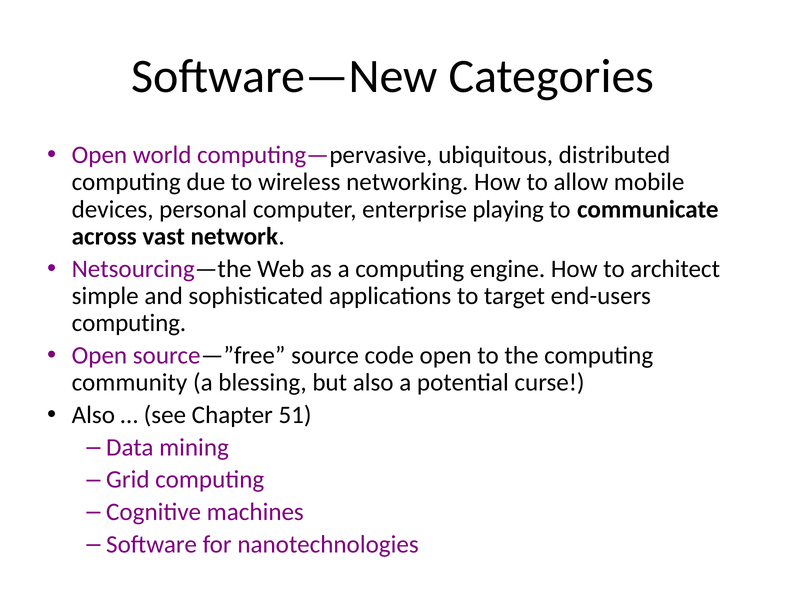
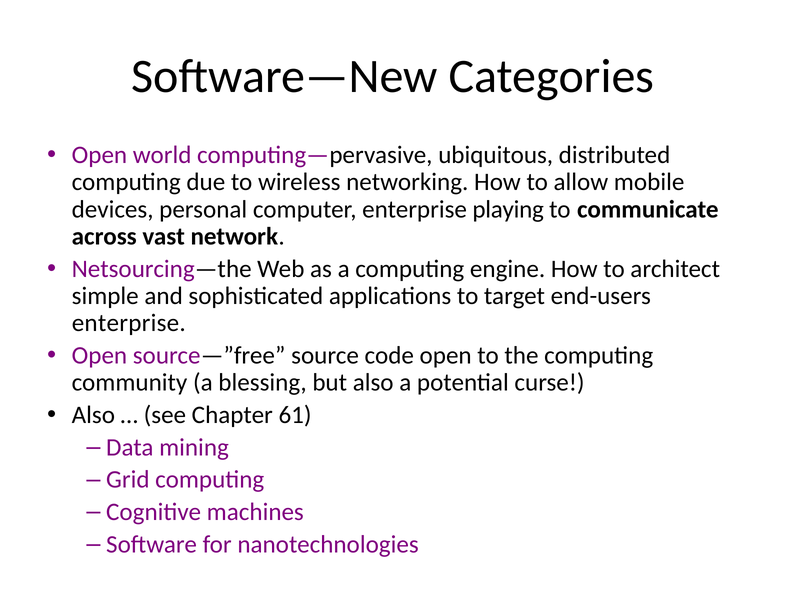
computing at (129, 323): computing -> enterprise
51: 51 -> 61
